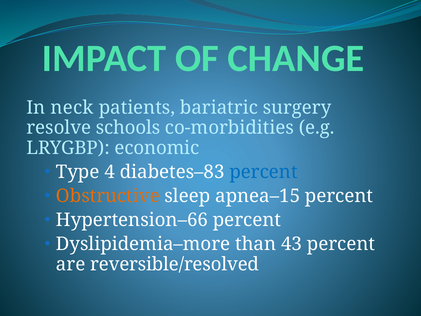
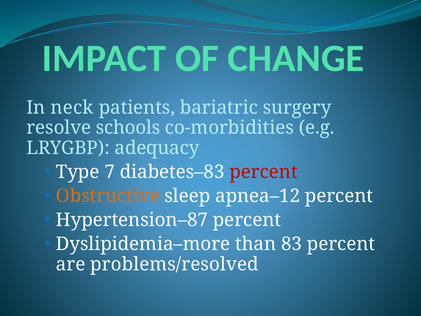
economic: economic -> adequacy
4: 4 -> 7
percent at (264, 172) colour: blue -> red
apnea–15: apnea–15 -> apnea–12
Hypertension–66: Hypertension–66 -> Hypertension–87
43: 43 -> 83
reversible/resolved: reversible/resolved -> problems/resolved
